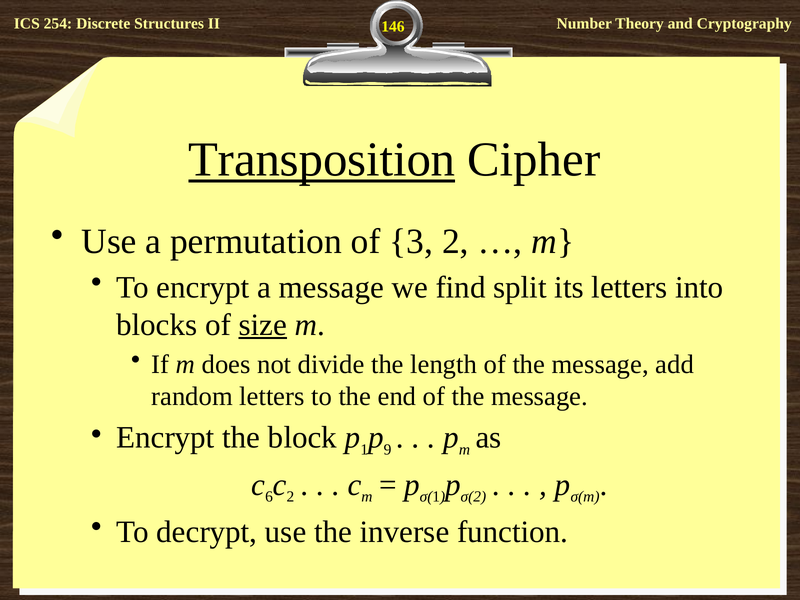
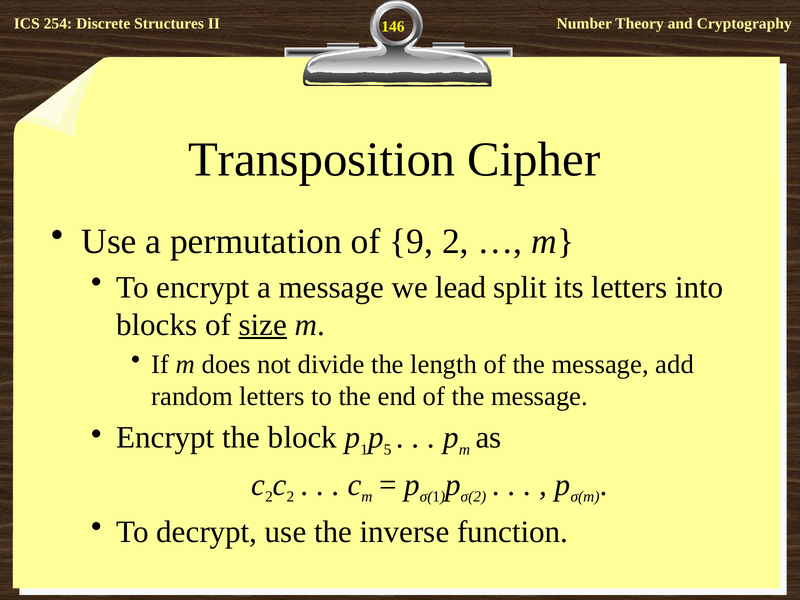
Transposition underline: present -> none
3: 3 -> 9
find: find -> lead
9: 9 -> 5
6 at (269, 497): 6 -> 2
